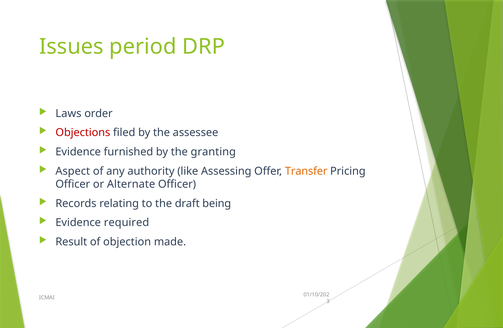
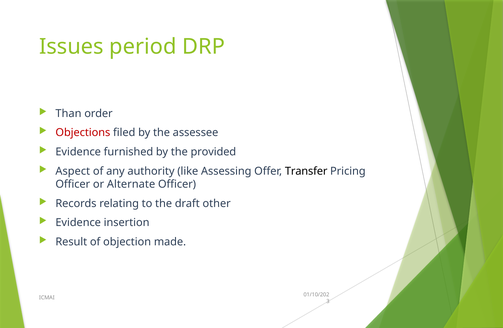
Laws: Laws -> Than
granting: granting -> provided
Transfer colour: orange -> black
being: being -> other
required: required -> insertion
